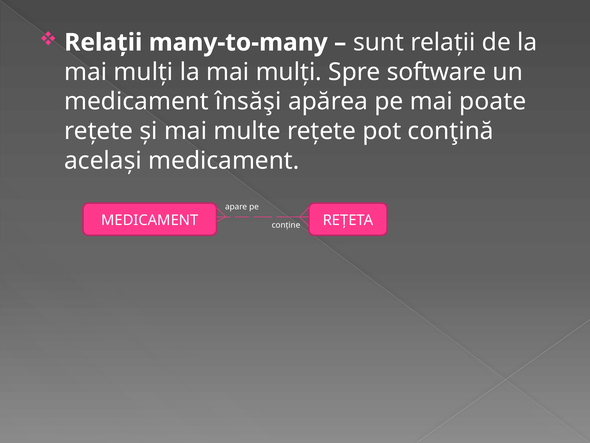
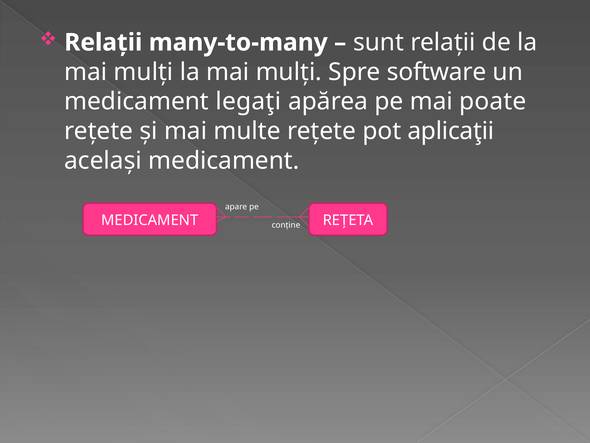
însăşi: însăşi -> legaţi
conţină: conţină -> aplicaţii
